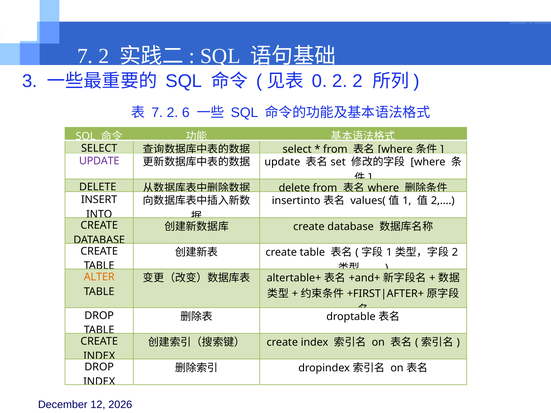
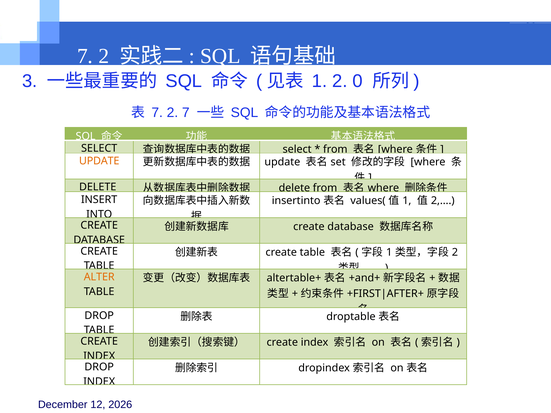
0 at (320, 81): 0 -> 1
2 2: 2 -> 0
2 6: 6 -> 7
UPDATE at (99, 161) colour: purple -> orange
